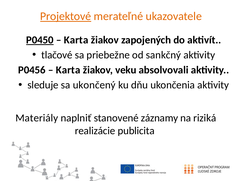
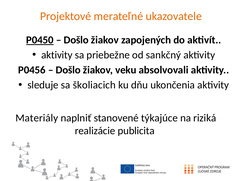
Projektové underline: present -> none
Karta at (76, 40): Karta -> Došlo
tlačové at (57, 55): tlačové -> aktivity
Karta at (68, 70): Karta -> Došlo
ukončený: ukončený -> školiacich
záznamy: záznamy -> týkajúce
